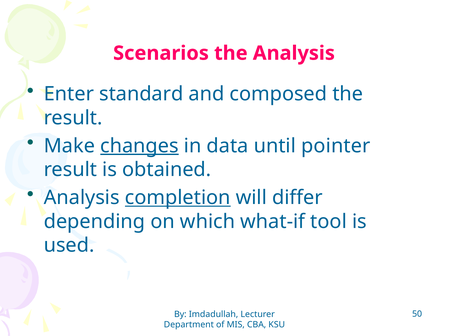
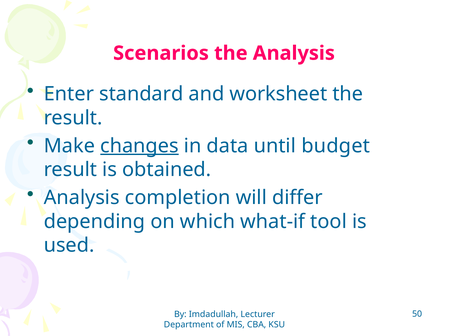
composed: composed -> worksheet
pointer: pointer -> budget
completion underline: present -> none
